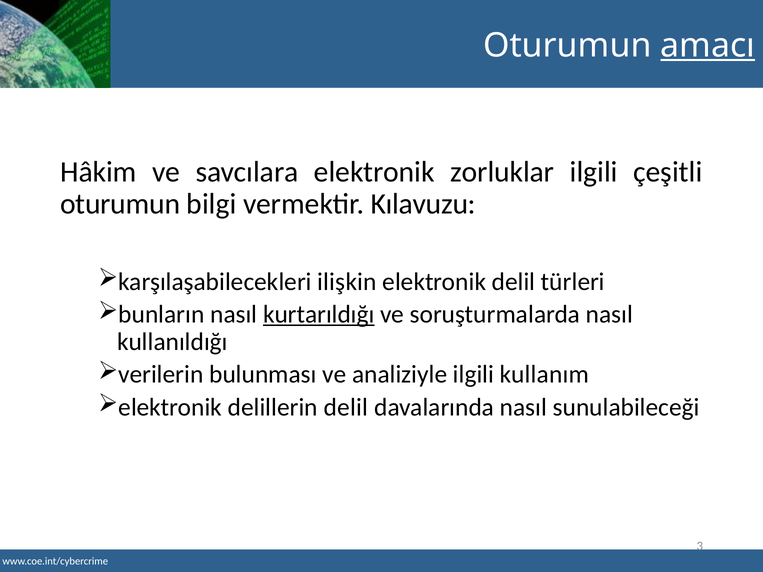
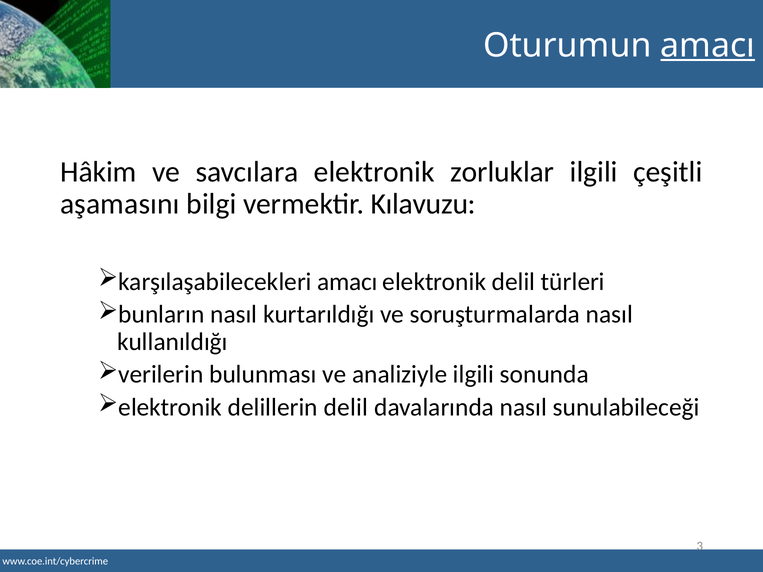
oturumun at (120, 204): oturumun -> aşamasını
karşılaşabilecekleri ilişkin: ilişkin -> amacı
kurtarıldığı underline: present -> none
kullanım: kullanım -> sonunda
